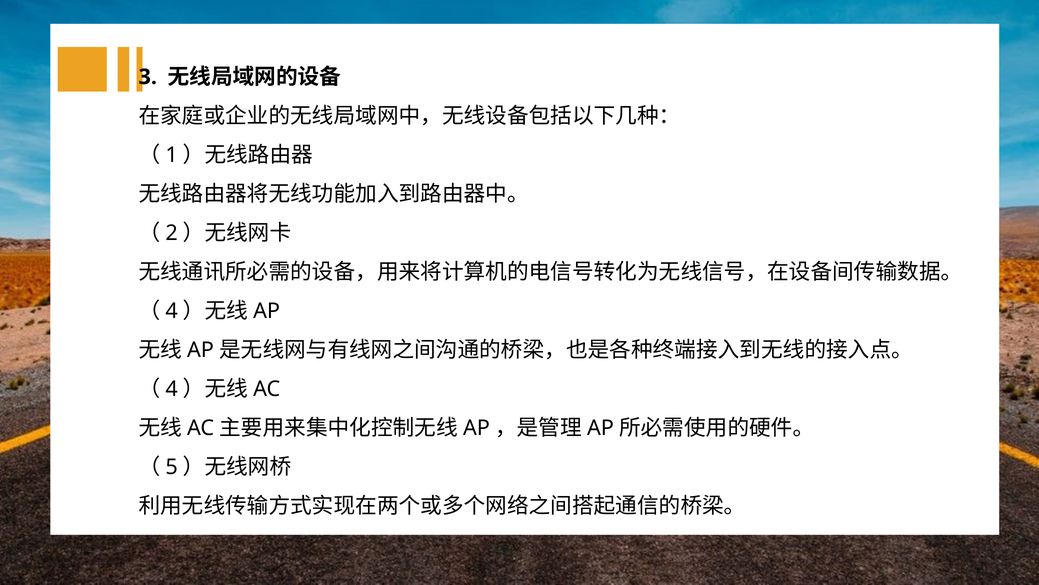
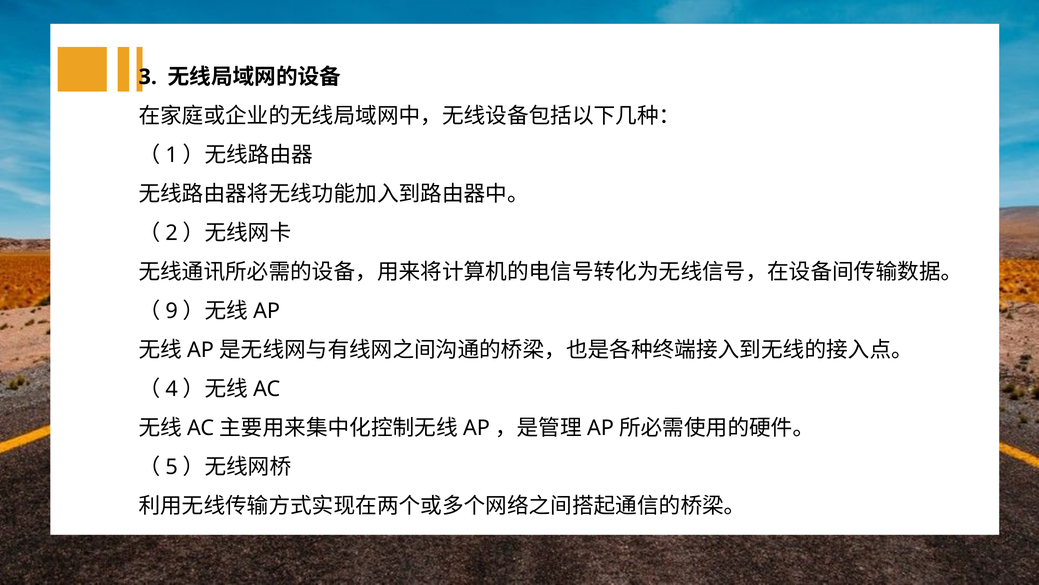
4 at (172, 311): 4 -> 9
